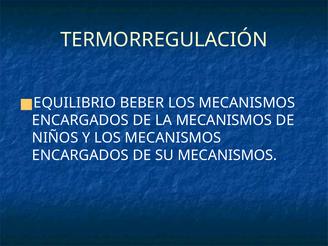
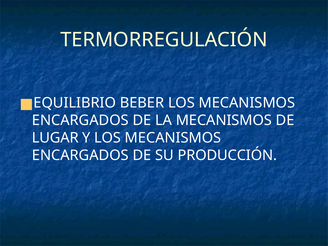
NIÑOS: NIÑOS -> LUGAR
SU MECANISMOS: MECANISMOS -> PRODUCCIÓN
